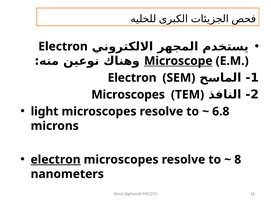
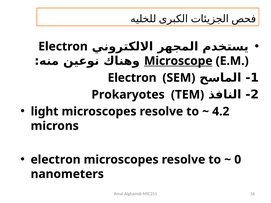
Microscopes at (128, 95): Microscopes -> Prokaryotes
6.8: 6.8 -> 4.2
electron at (56, 160) underline: present -> none
8: 8 -> 0
